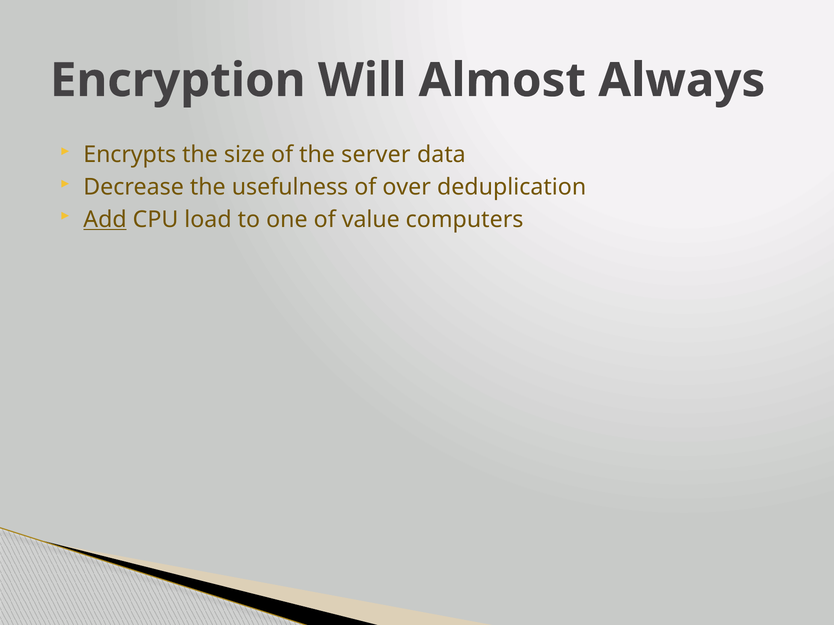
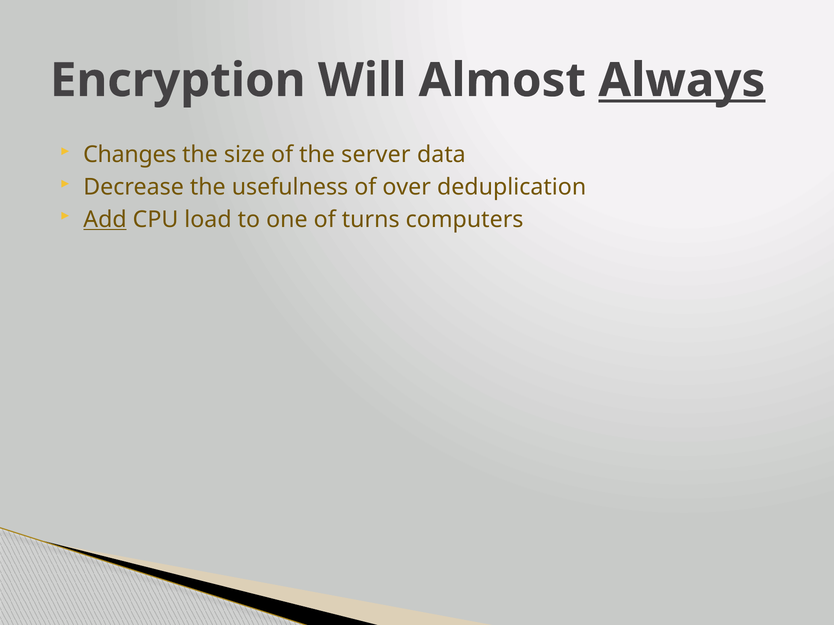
Always underline: none -> present
Encrypts: Encrypts -> Changes
value: value -> turns
